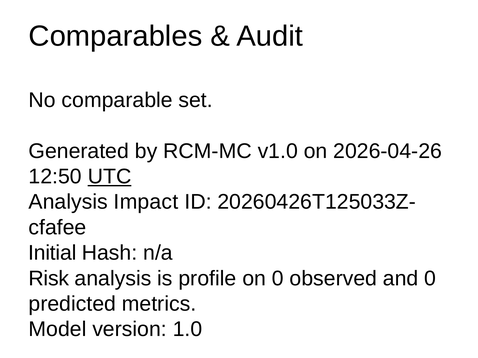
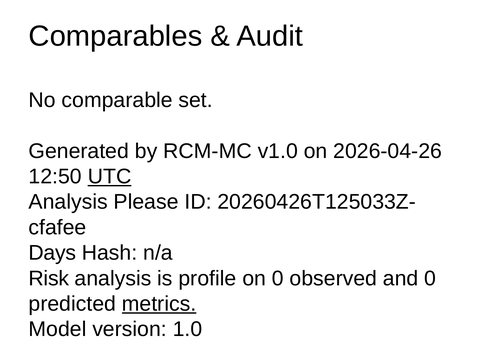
Impact: Impact -> Please
Initial: Initial -> Days
metrics underline: none -> present
